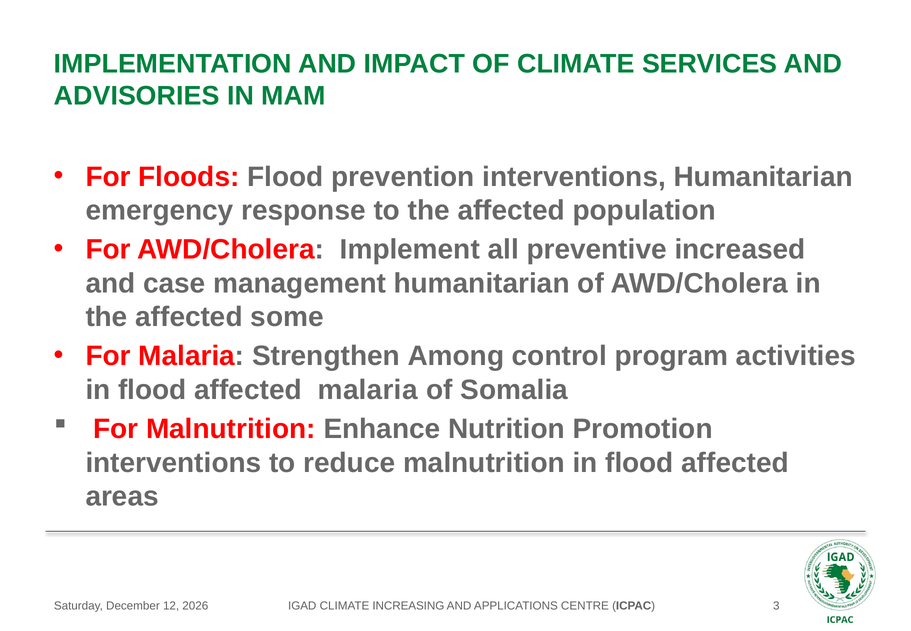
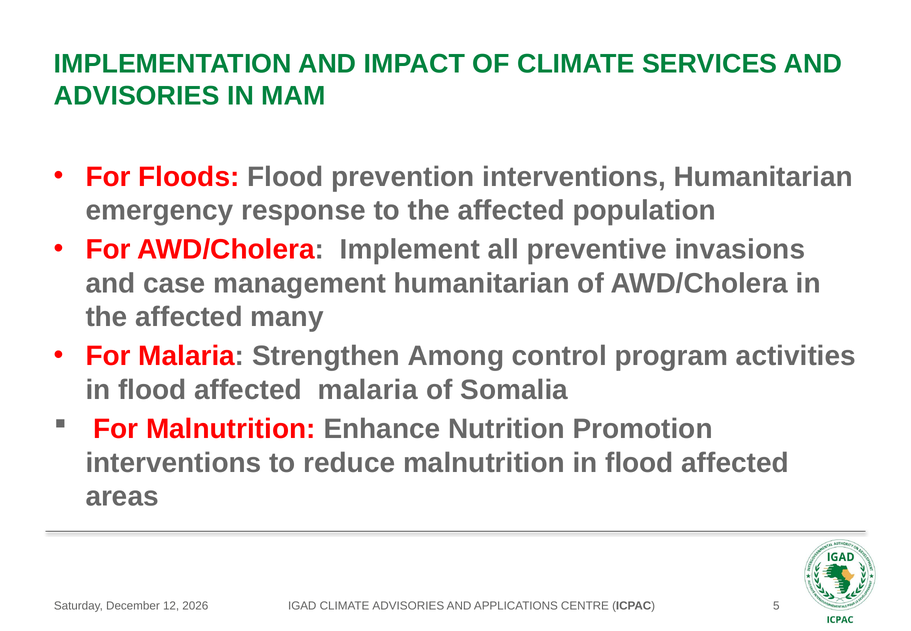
increased: increased -> invasions
some: some -> many
CLIMATE INCREASING: INCREASING -> ADVISORIES
3: 3 -> 5
